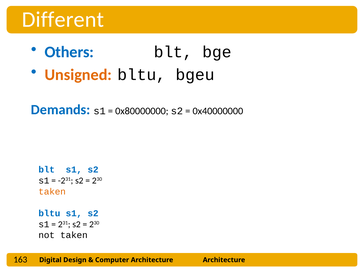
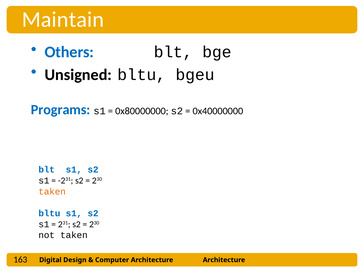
Different: Different -> Maintain
Unsigned colour: orange -> black
Demands: Demands -> Programs
